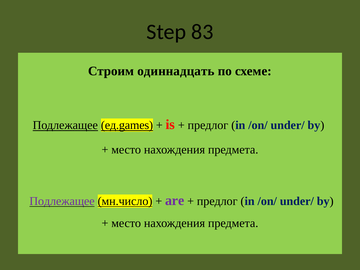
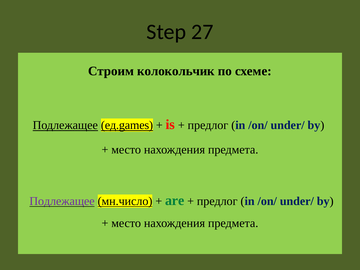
83: 83 -> 27
одиннадцать: одиннадцать -> колокольчик
are colour: purple -> green
